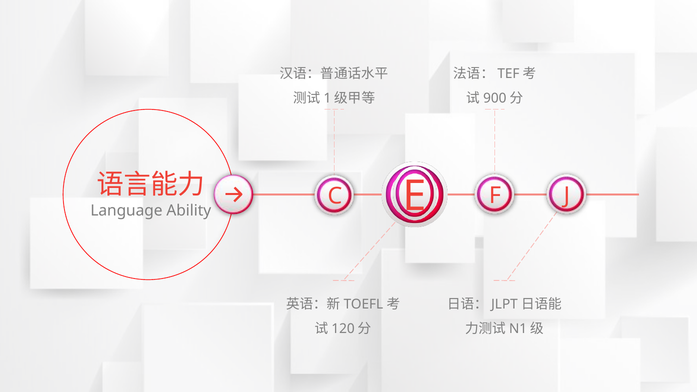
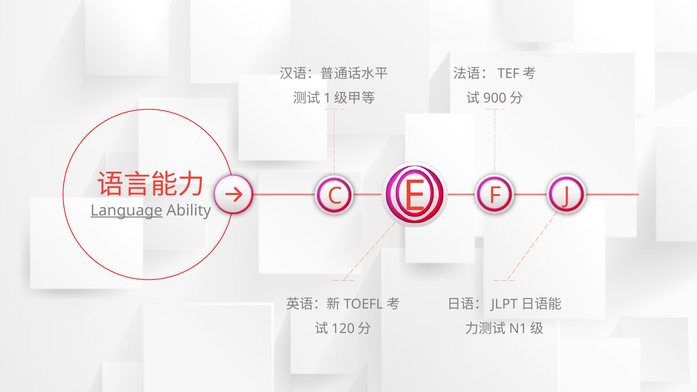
Language underline: none -> present
